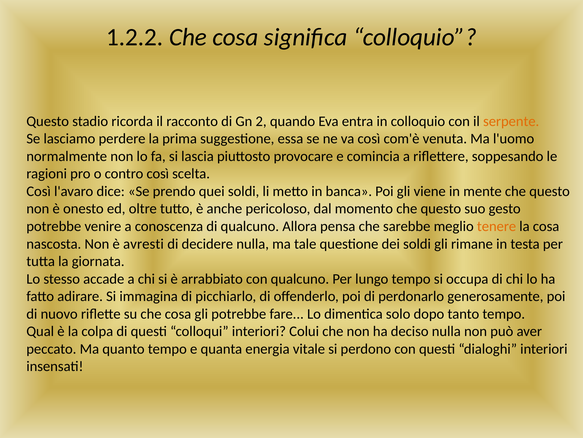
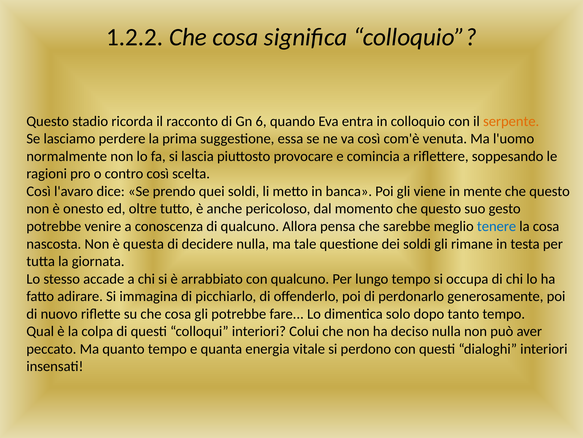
2: 2 -> 6
tenere colour: orange -> blue
avresti: avresti -> questa
